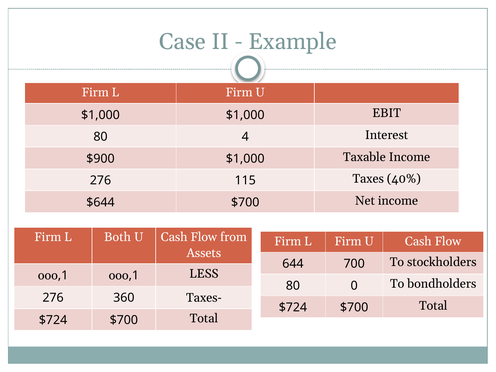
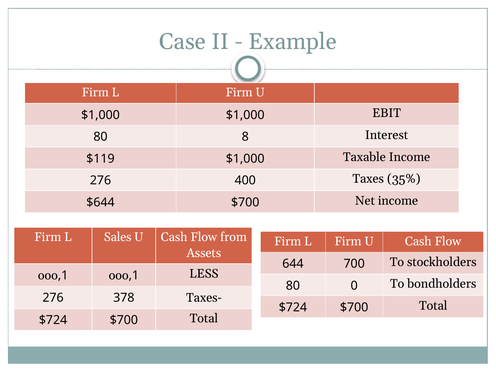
4: 4 -> 8
$900: $900 -> $119
115: 115 -> 400
40%: 40% -> 35%
Both: Both -> Sales
360: 360 -> 378
